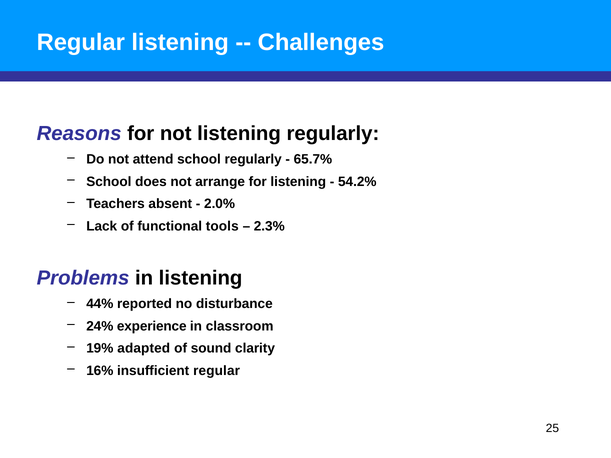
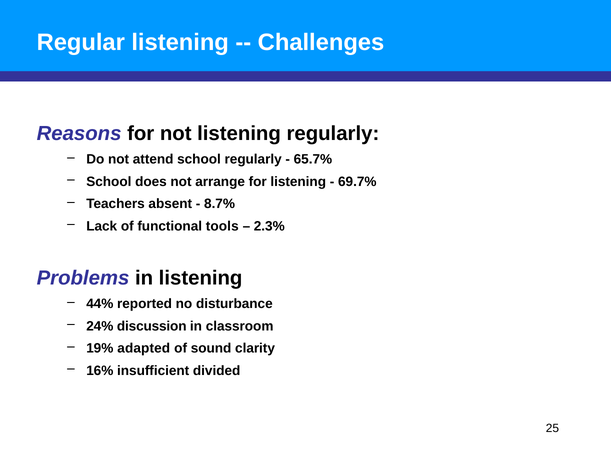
54.2%: 54.2% -> 69.7%
2.0%: 2.0% -> 8.7%
experience: experience -> discussion
insufficient regular: regular -> divided
